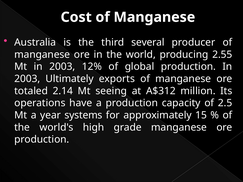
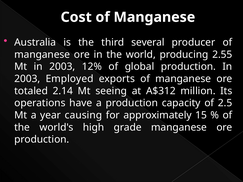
Ultimately: Ultimately -> Employed
systems: systems -> causing
